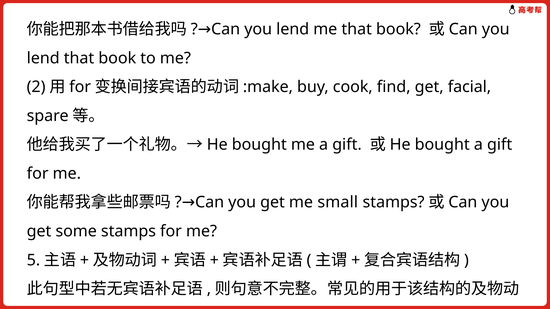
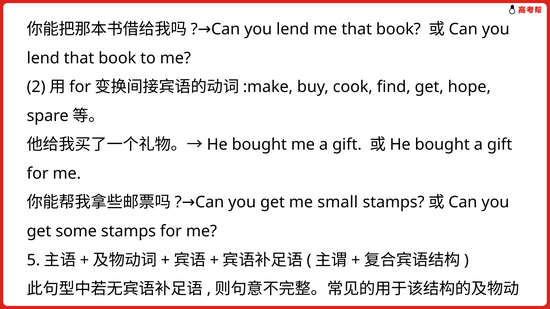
facial: facial -> hope
